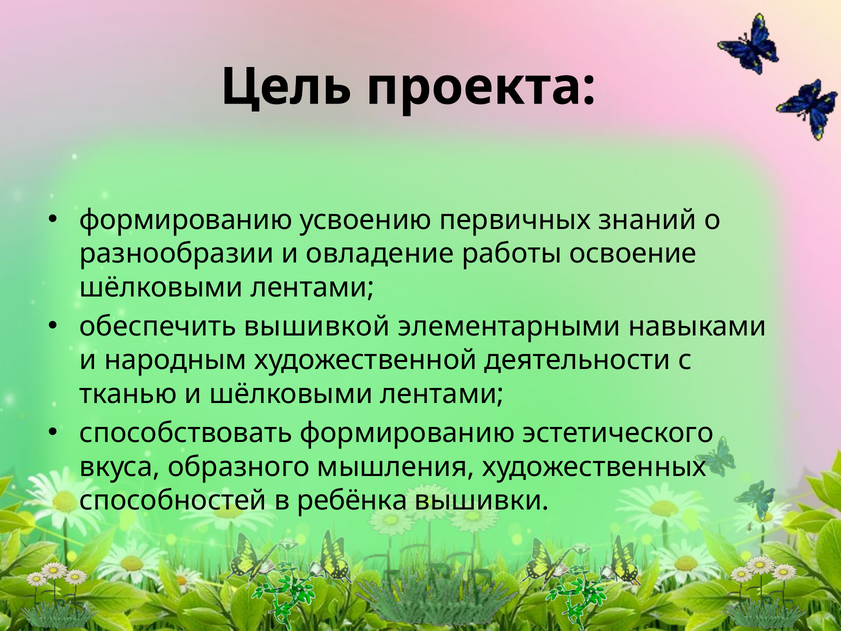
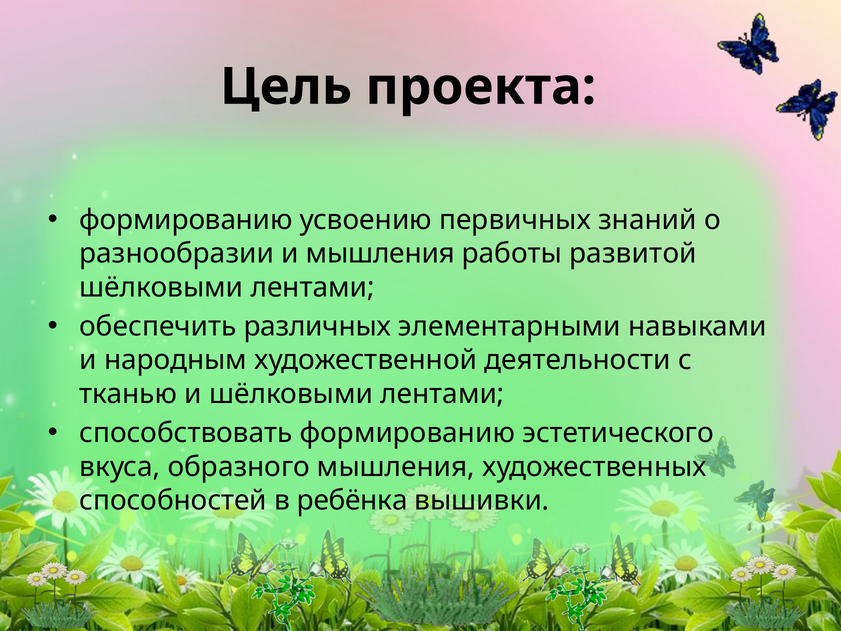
и овладение: овладение -> мышления
освоение: освоение -> развитой
вышивкой: вышивкой -> различных
